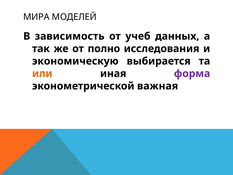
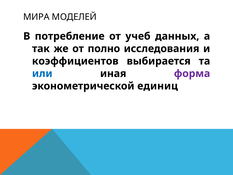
зависимость: зависимость -> потребление
экономическую: экономическую -> коэффициентов
или colour: orange -> blue
важная: важная -> единиц
